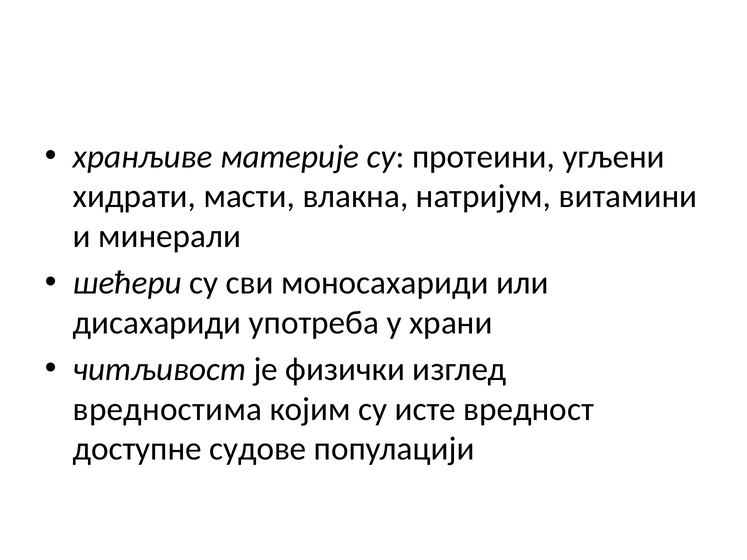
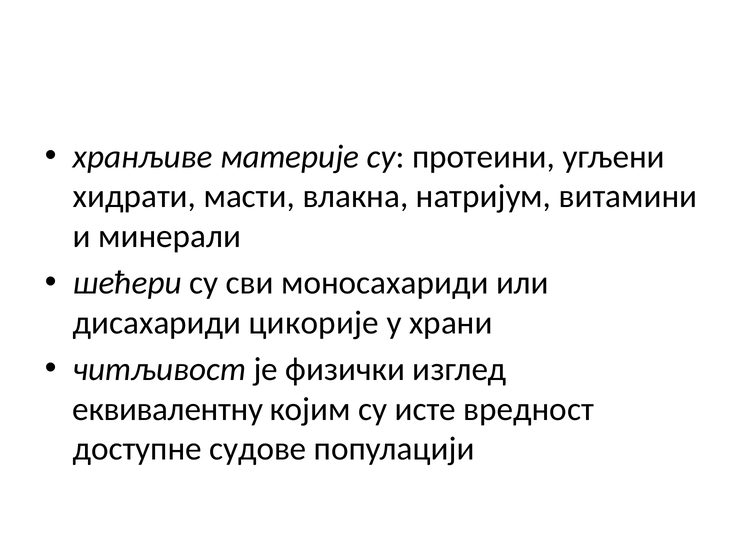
употреба: употреба -> цикoриje
вредностима: вредностима -> еквивалентну
